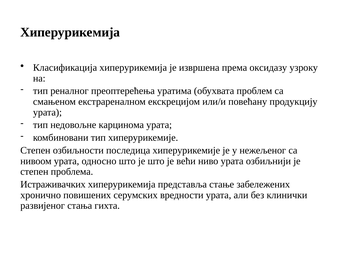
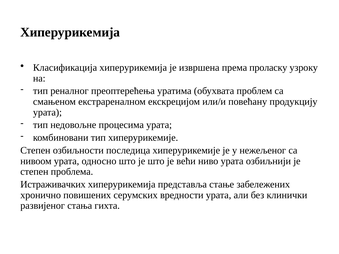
оксидазу: оксидазу -> проласку
карцинома: карцинома -> процесима
